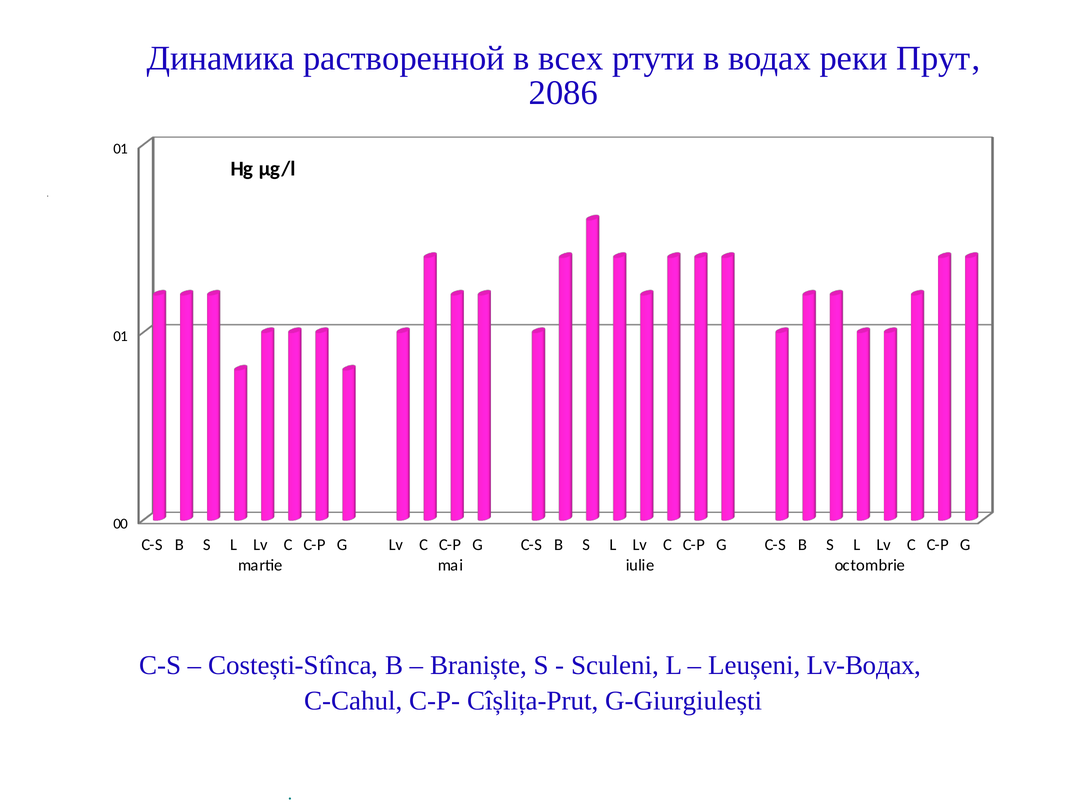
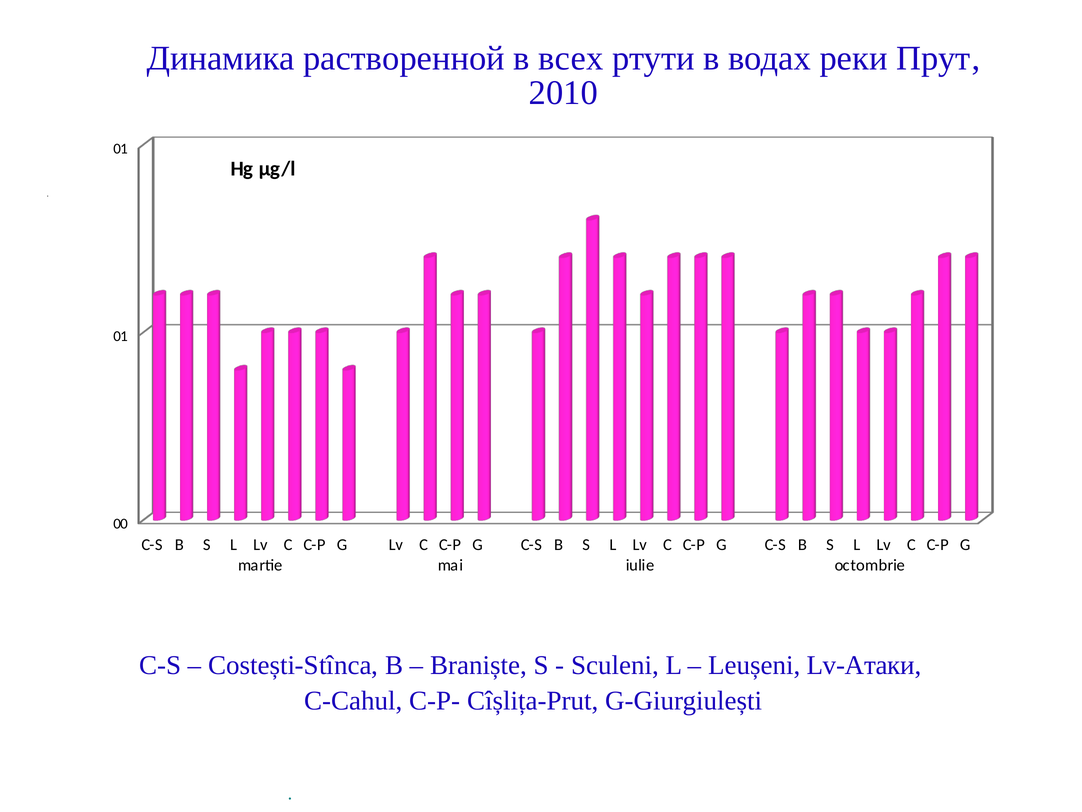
2086: 2086 -> 2010
Lv-Водах: Lv-Водах -> Lv-Атаки
